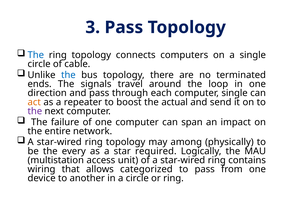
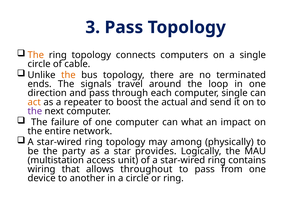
The at (36, 55) colour: blue -> orange
the at (68, 75) colour: blue -> orange
span: span -> what
every: every -> party
required: required -> provides
categorized: categorized -> throughout
